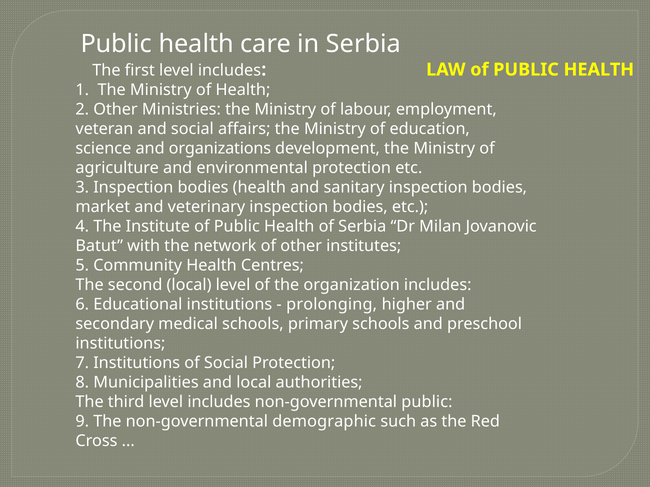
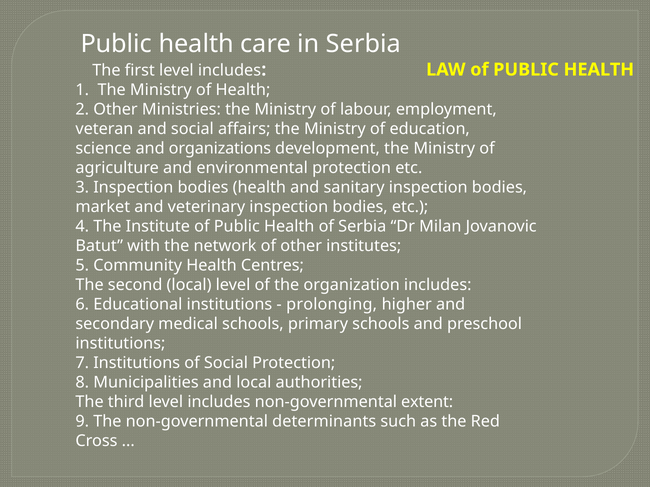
non-governmental public: public -> extent
demographic: demographic -> determinants
